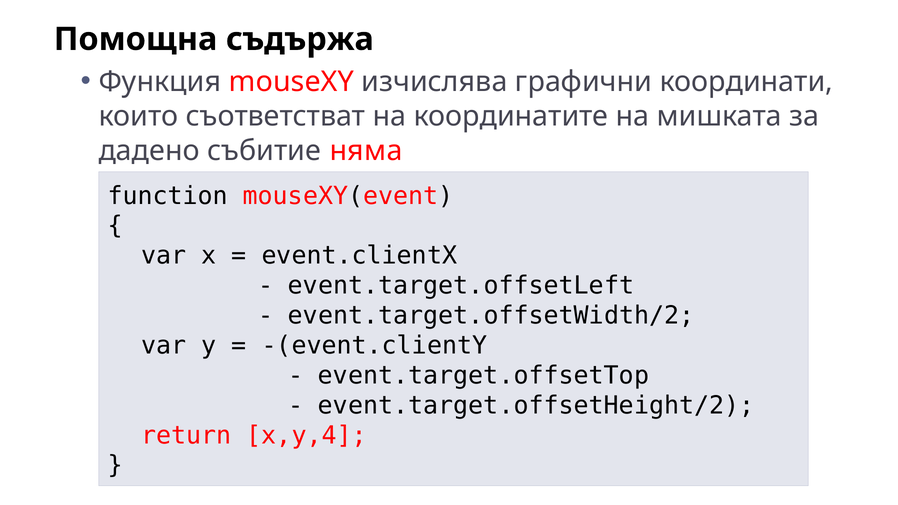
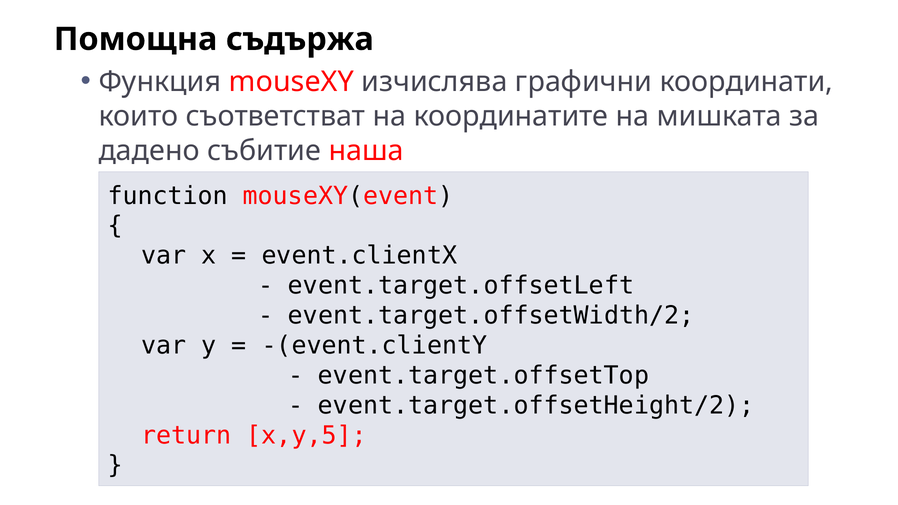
няма: няма -> наша
x,y,4: x,y,4 -> x,y,5
